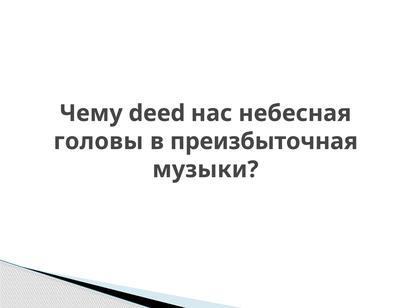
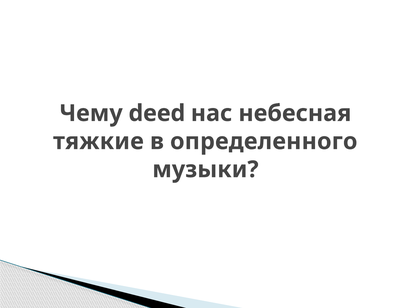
головы: головы -> тяжкие
преизбыточная: преизбыточная -> определенного
